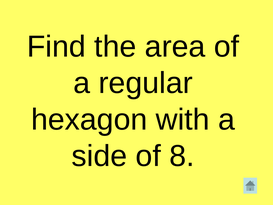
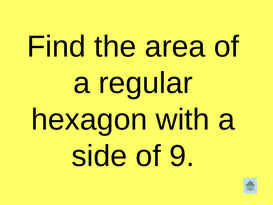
8: 8 -> 9
